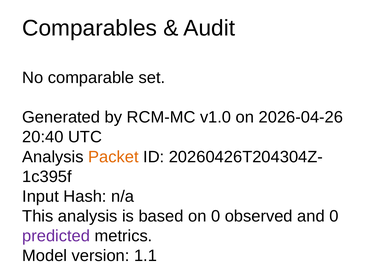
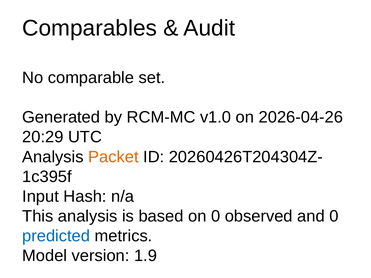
20:40: 20:40 -> 20:29
predicted colour: purple -> blue
1.1: 1.1 -> 1.9
